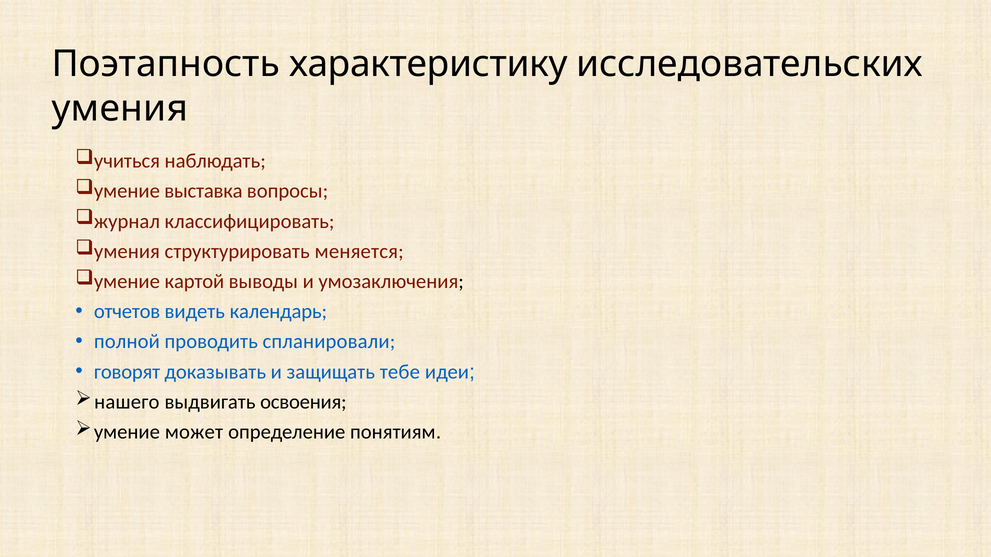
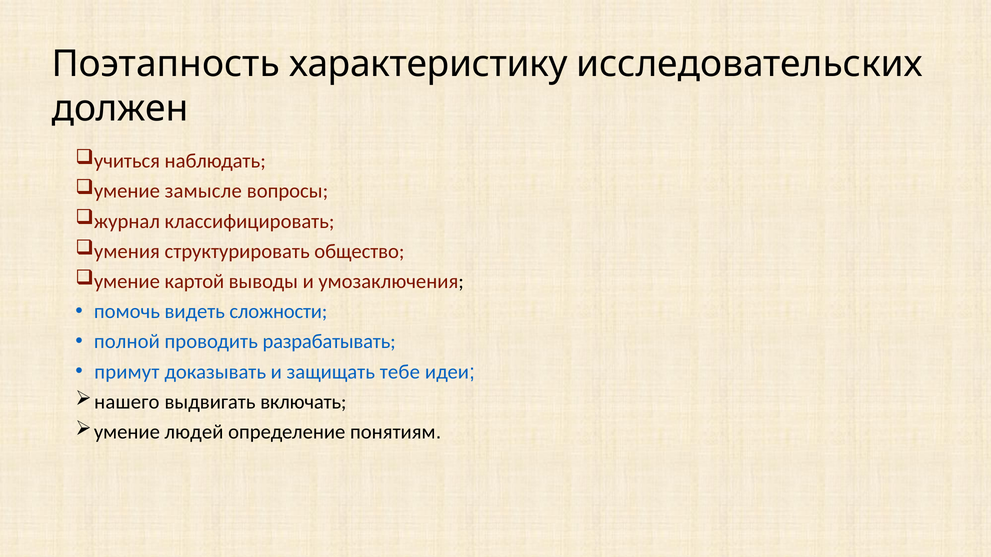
умения at (120, 108): умения -> должен
выставка: выставка -> замысле
меняется: меняется -> общество
отчетов: отчетов -> помочь
календарь: календарь -> сложности
спланировали: спланировали -> разрабатывать
говорят: говорят -> примут
освоения: освоения -> включать
может: может -> людей
